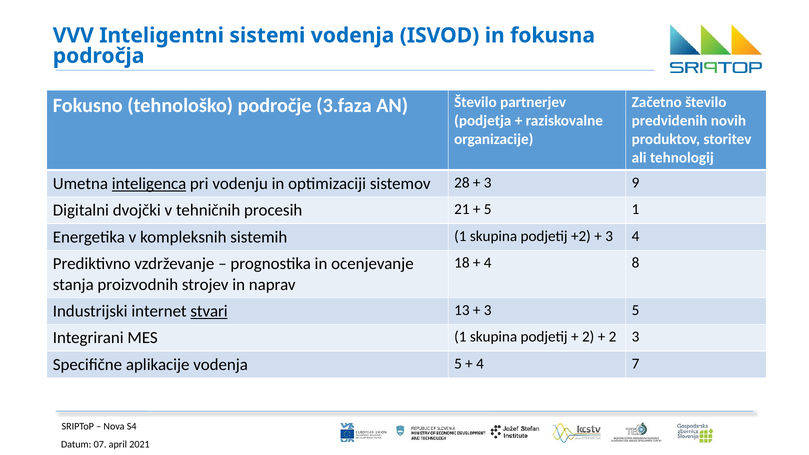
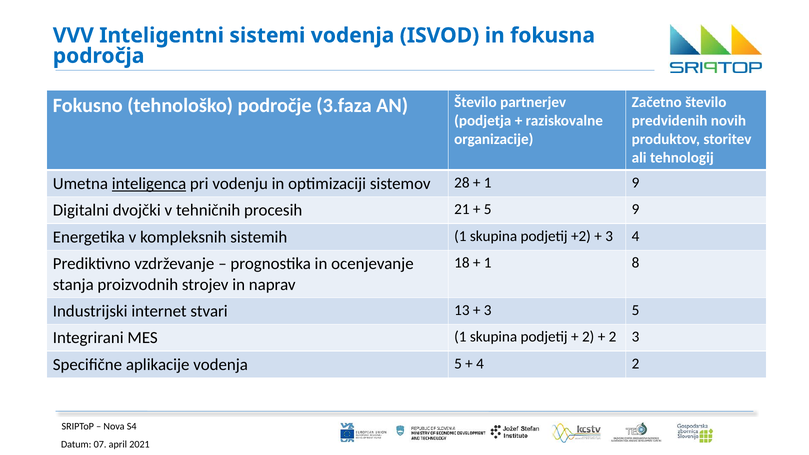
3 at (488, 183): 3 -> 1
5 1: 1 -> 9
4 at (488, 263): 4 -> 1
stvari underline: present -> none
4 7: 7 -> 2
